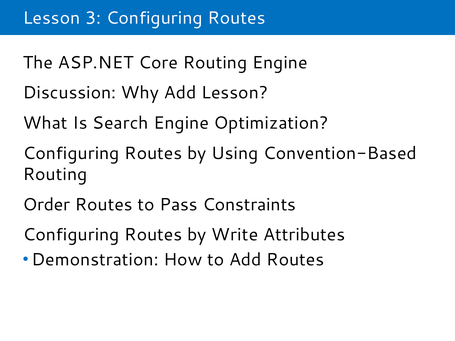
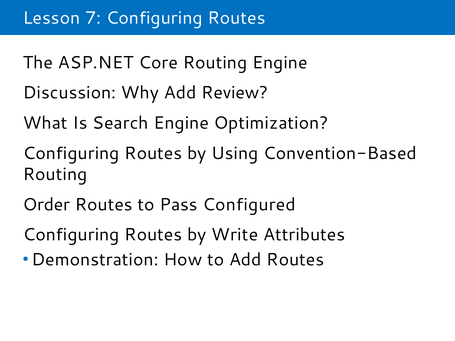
3: 3 -> 7
Add Lesson: Lesson -> Review
Constraints: Constraints -> Configured
